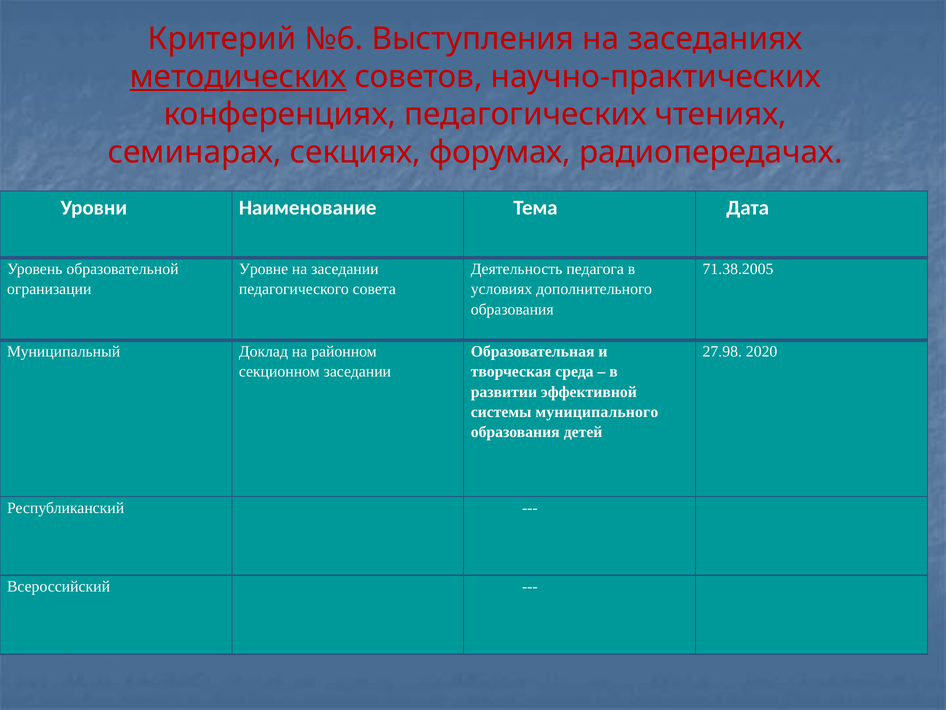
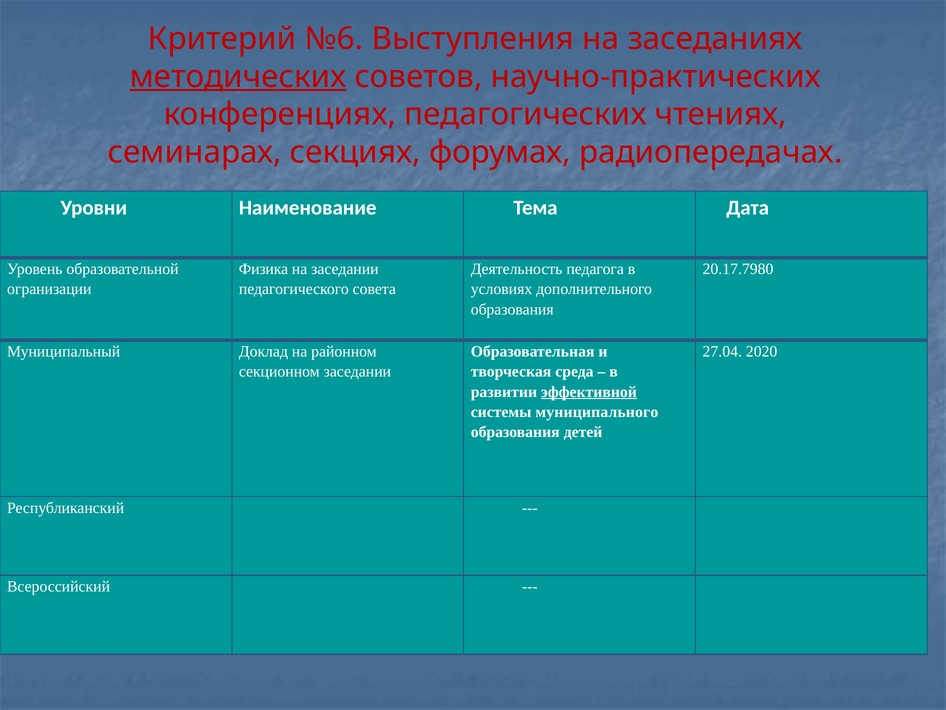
Уровне: Уровне -> Физика
71.38.2005: 71.38.2005 -> 20.17.7980
27.98: 27.98 -> 27.04
эффективной underline: none -> present
